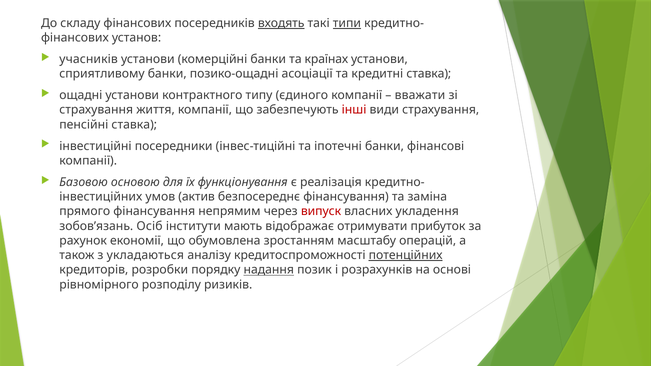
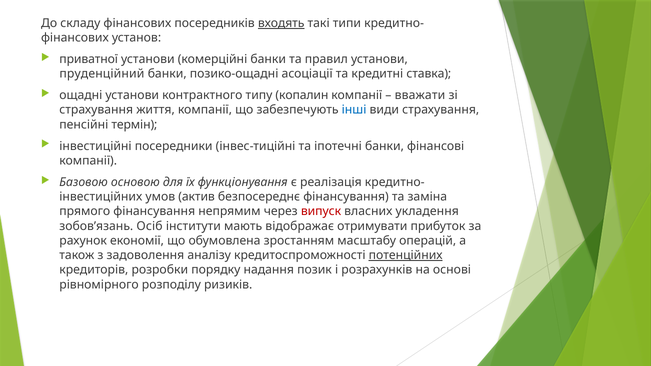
типи underline: present -> none
учасників: учасників -> приватної
країнах: країнах -> правил
сприятливому: сприятливому -> пруденційний
єдиного: єдиного -> копалин
інші colour: red -> blue
пенсійні ставка: ставка -> термін
укладаються: укладаються -> задоволення
надання underline: present -> none
